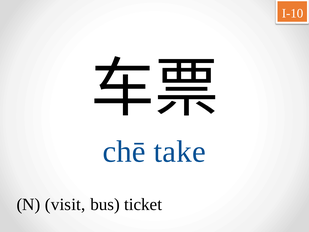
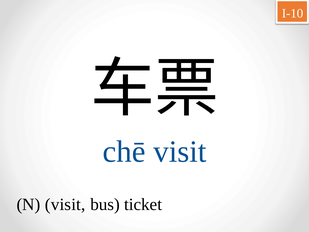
chē take: take -> visit
